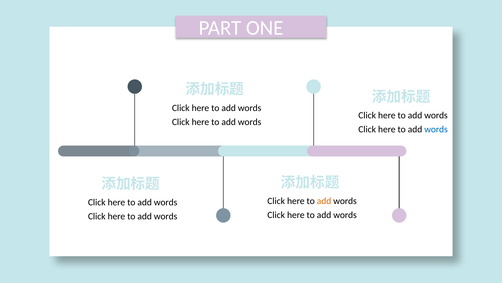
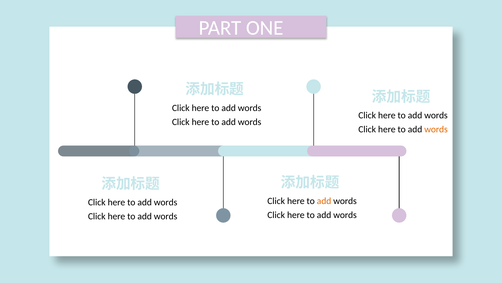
words at (436, 129) colour: blue -> orange
